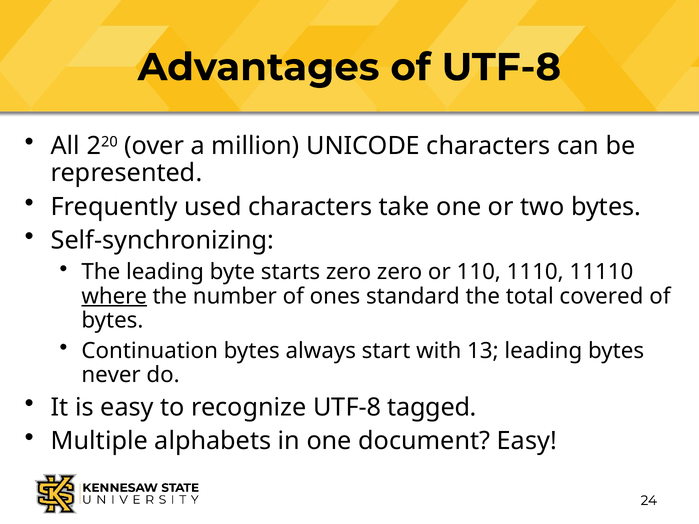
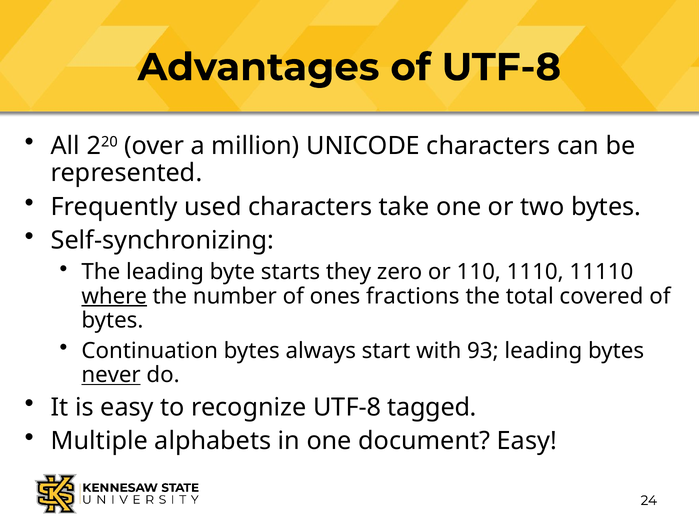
starts zero: zero -> they
standard: standard -> fractions
13: 13 -> 93
never underline: none -> present
